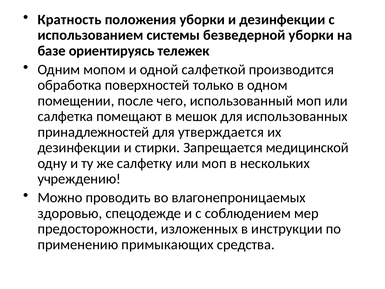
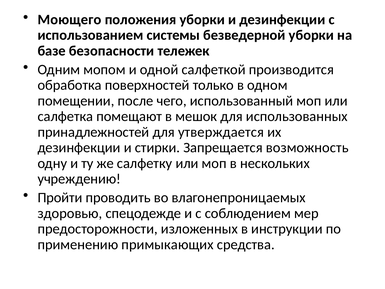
Кратность: Кратность -> Моющего
ориентируясь: ориентируясь -> безопасности
медицинской: медицинской -> возможность
Можно: Можно -> Пройти
